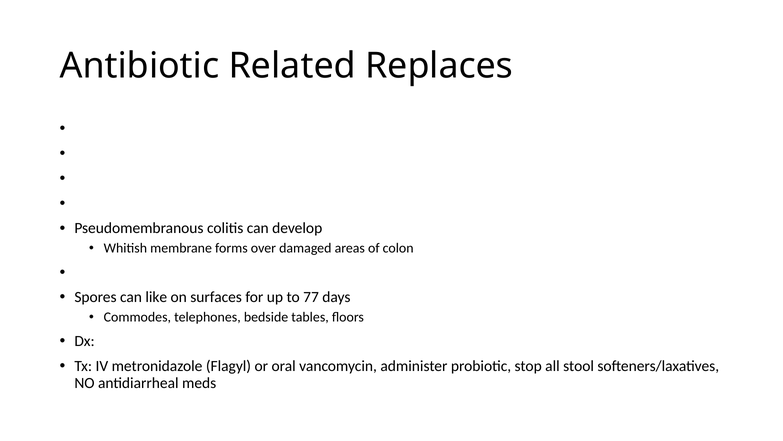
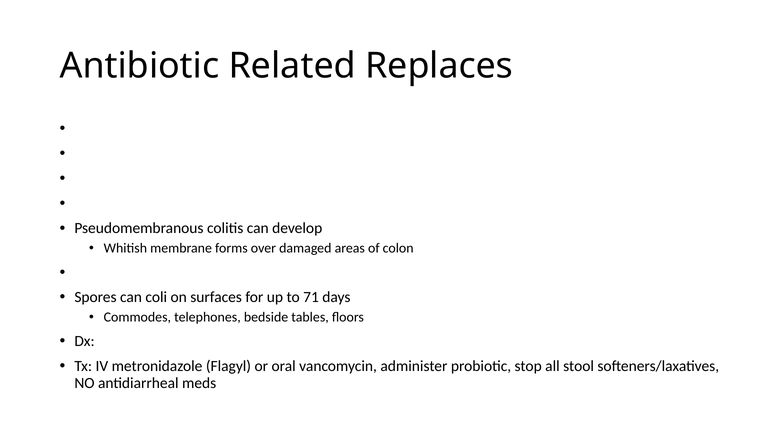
like: like -> coli
77: 77 -> 71
